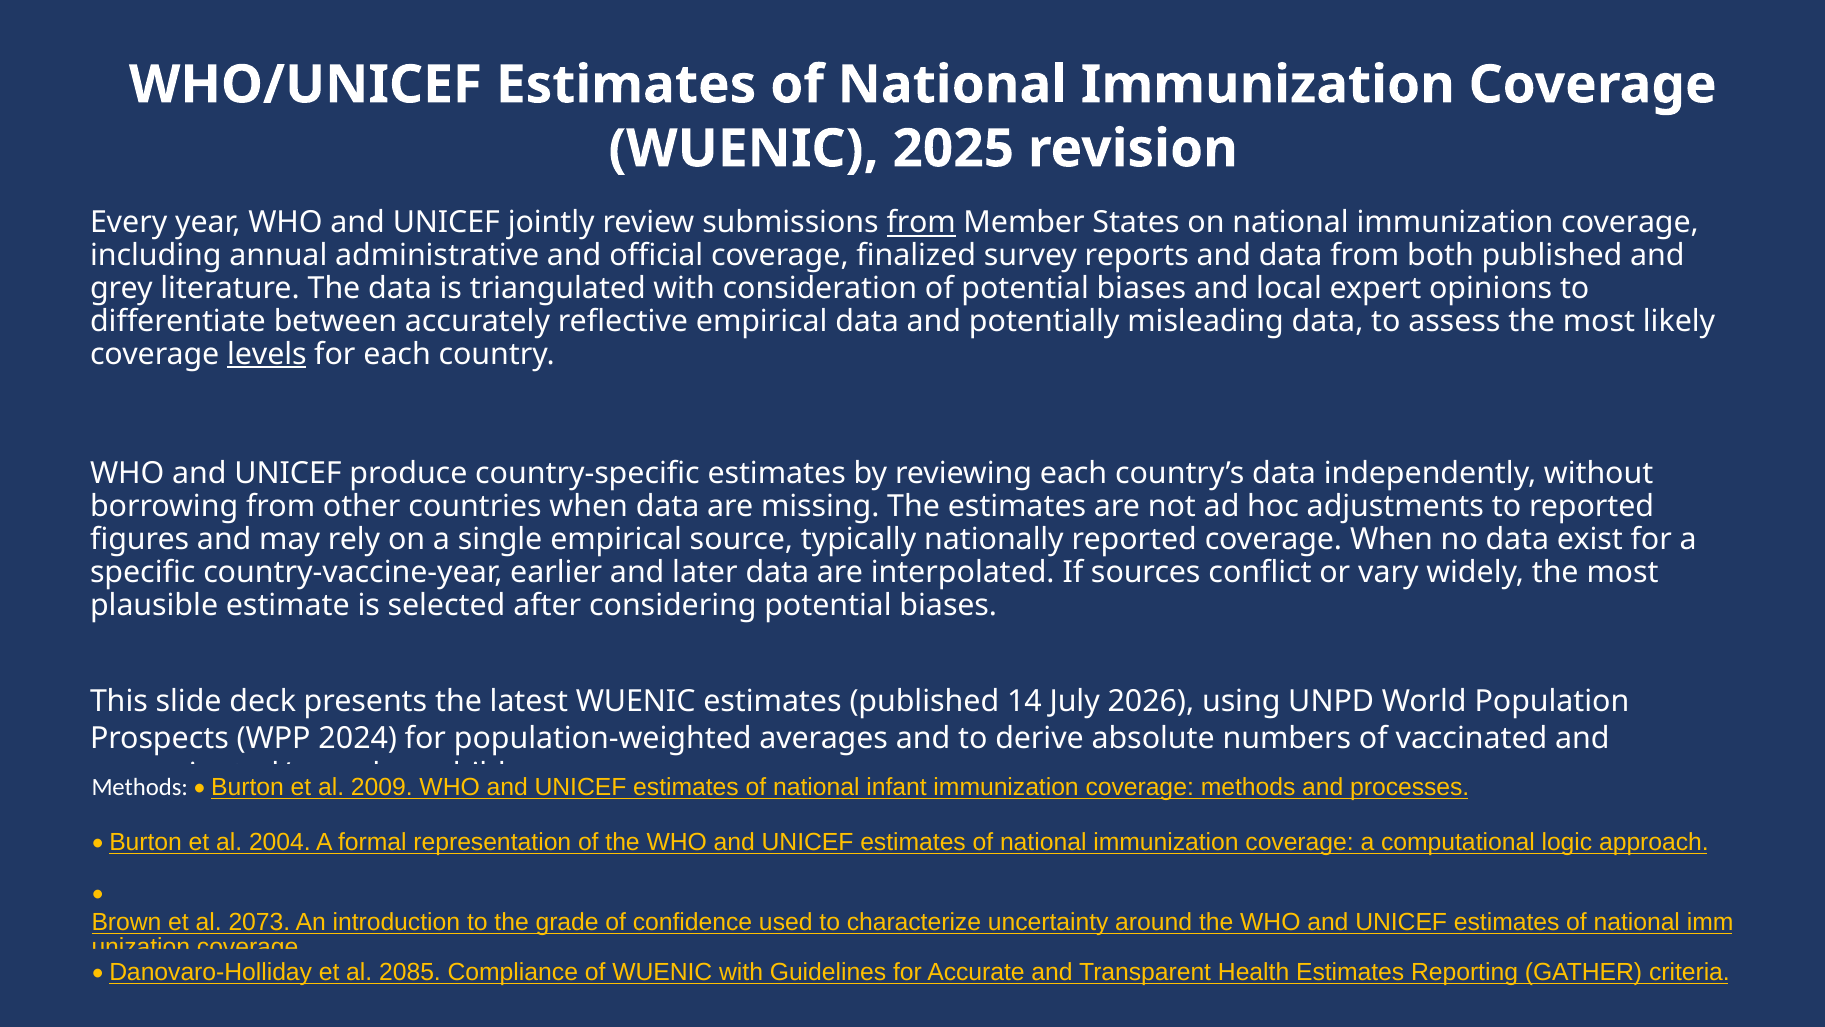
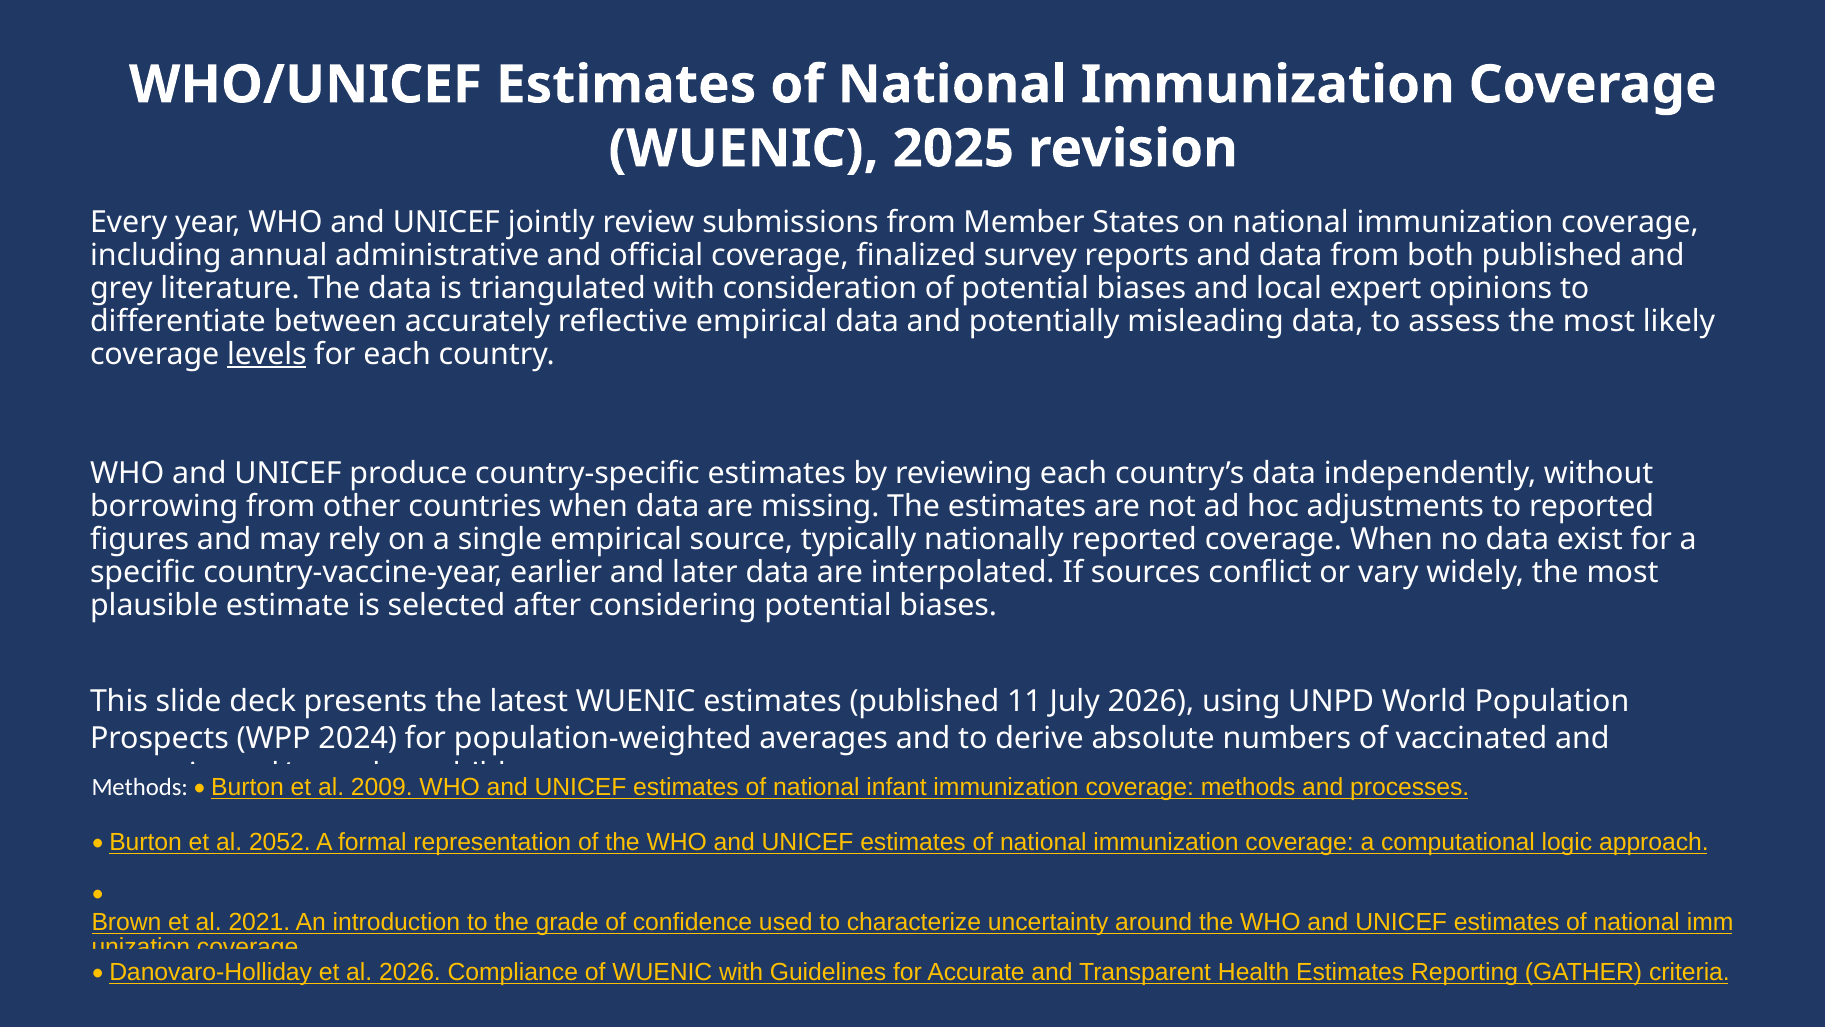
from at (921, 223) underline: present -> none
14: 14 -> 11
2004: 2004 -> 2052
2073: 2073 -> 2021
al 2085: 2085 -> 2026
